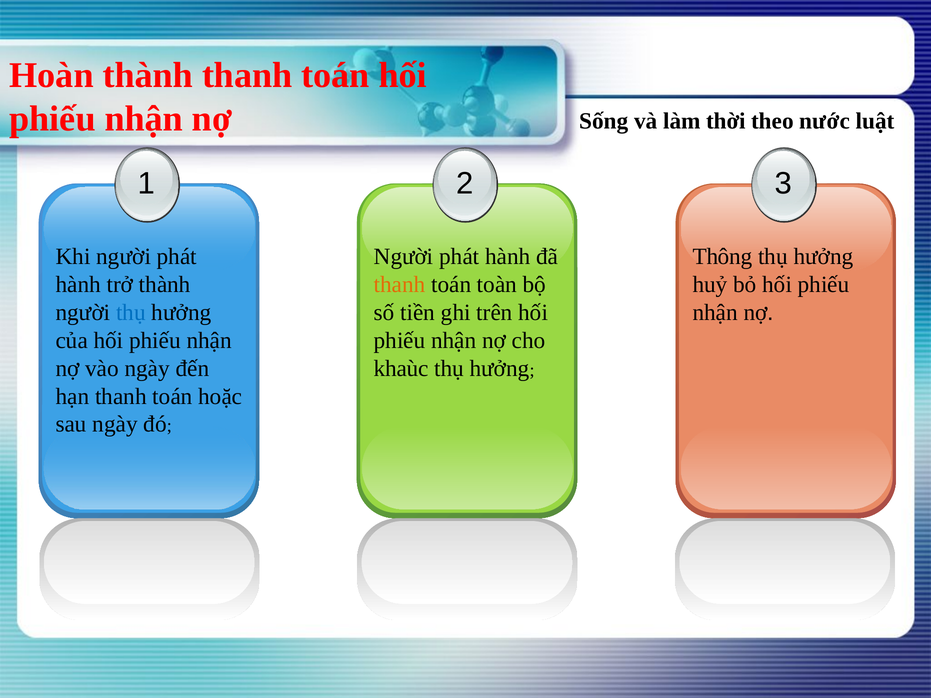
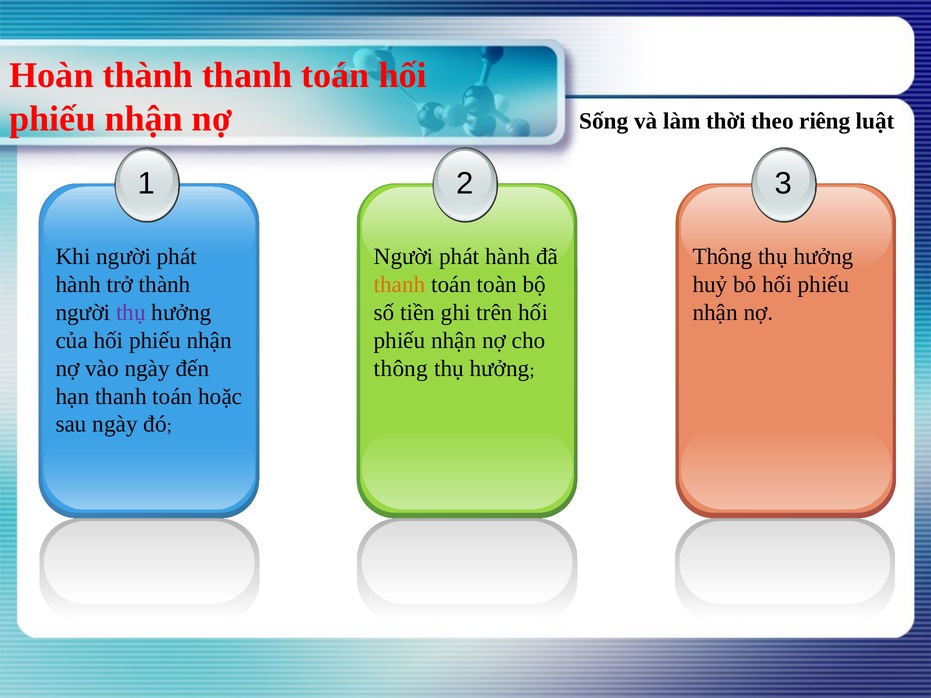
nước: nước -> riêng
thụ at (131, 313) colour: blue -> purple
khaùc at (401, 369): khaùc -> thông
